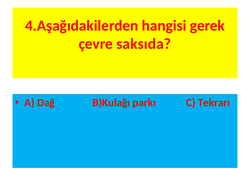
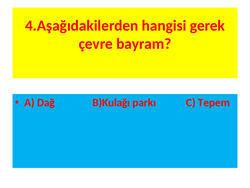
saksıda: saksıda -> bayram
Tekrarı: Tekrarı -> Tepem
